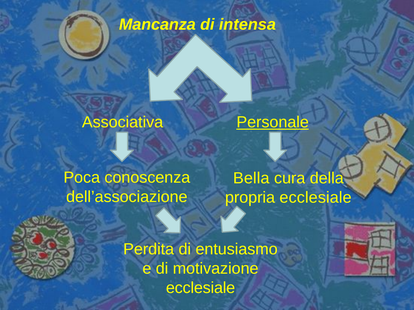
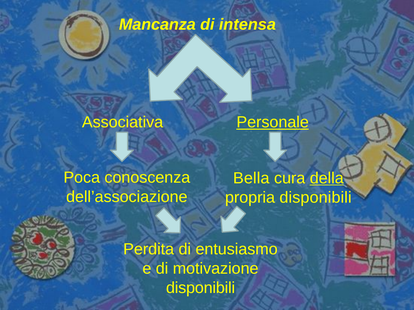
della underline: none -> present
propria ecclesiale: ecclesiale -> disponibili
ecclesiale at (201, 288): ecclesiale -> disponibili
